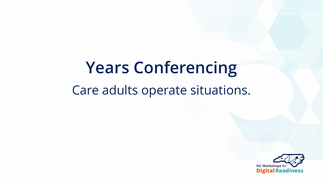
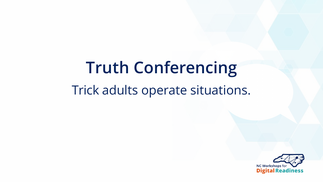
Years: Years -> Truth
Care: Care -> Trick
